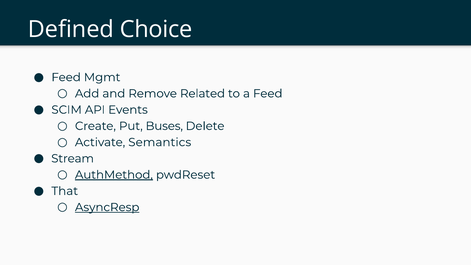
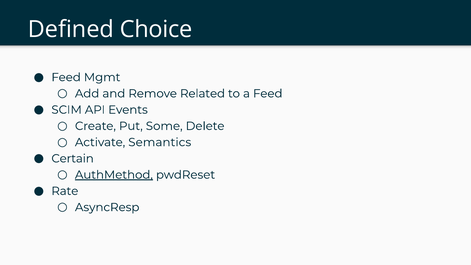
Buses: Buses -> Some
Stream: Stream -> Certain
That: That -> Rate
AsyncResp underline: present -> none
